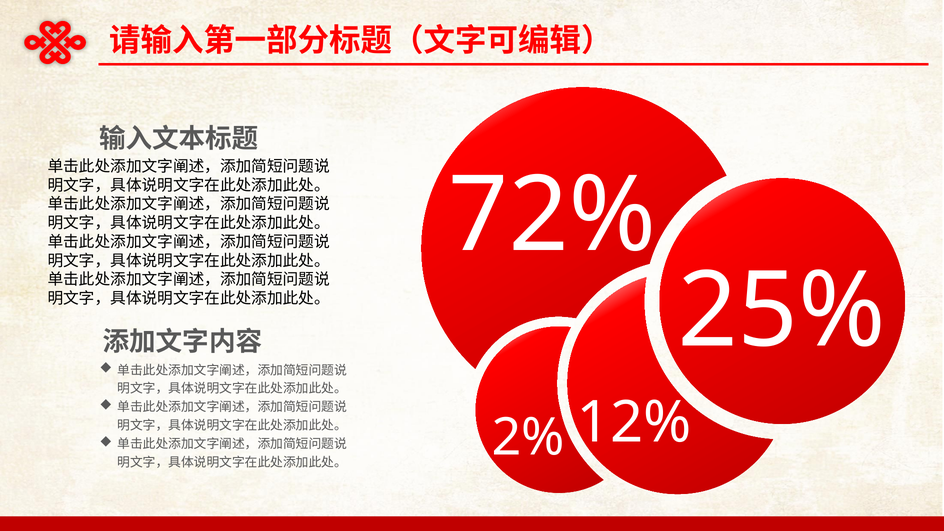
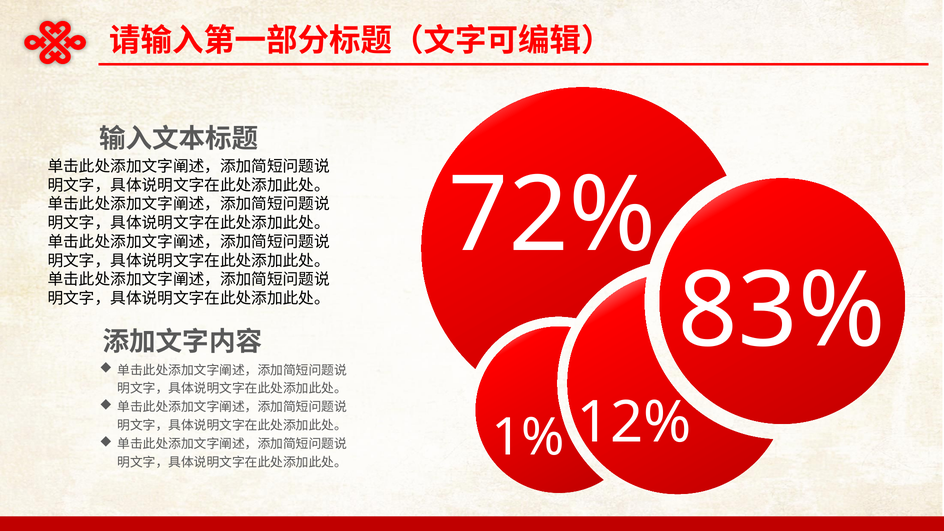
25%: 25% -> 83%
2%: 2% -> 1%
